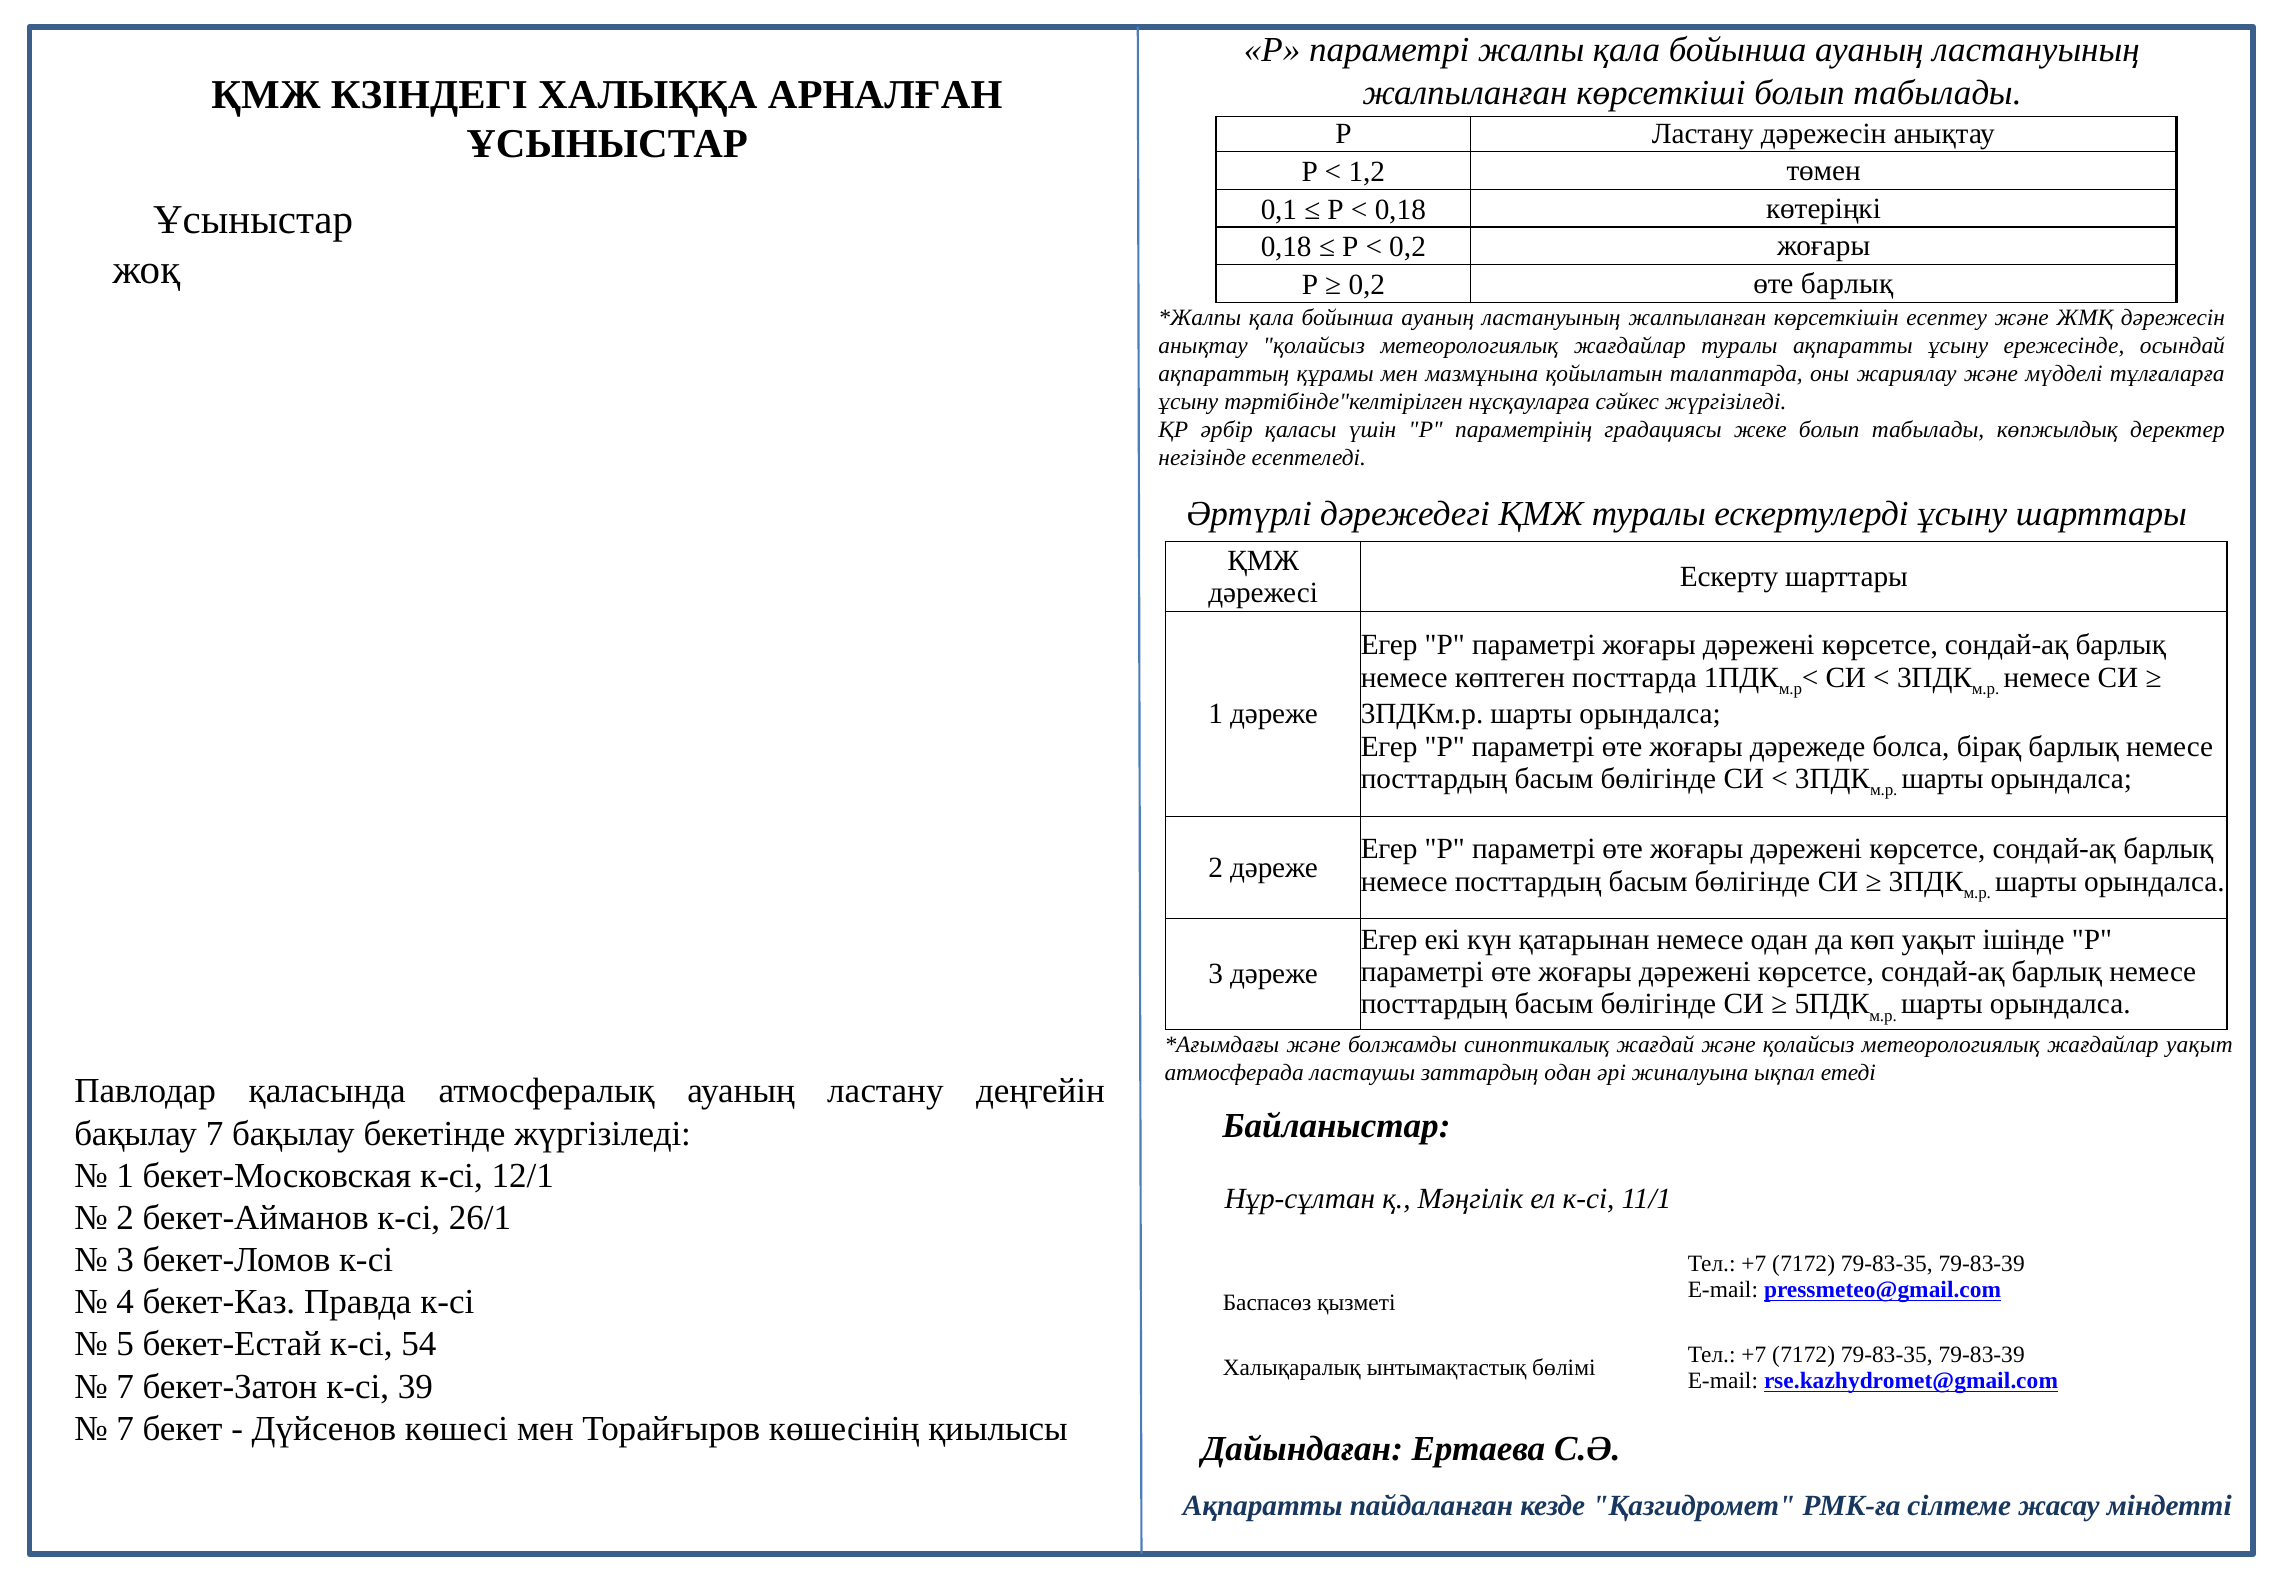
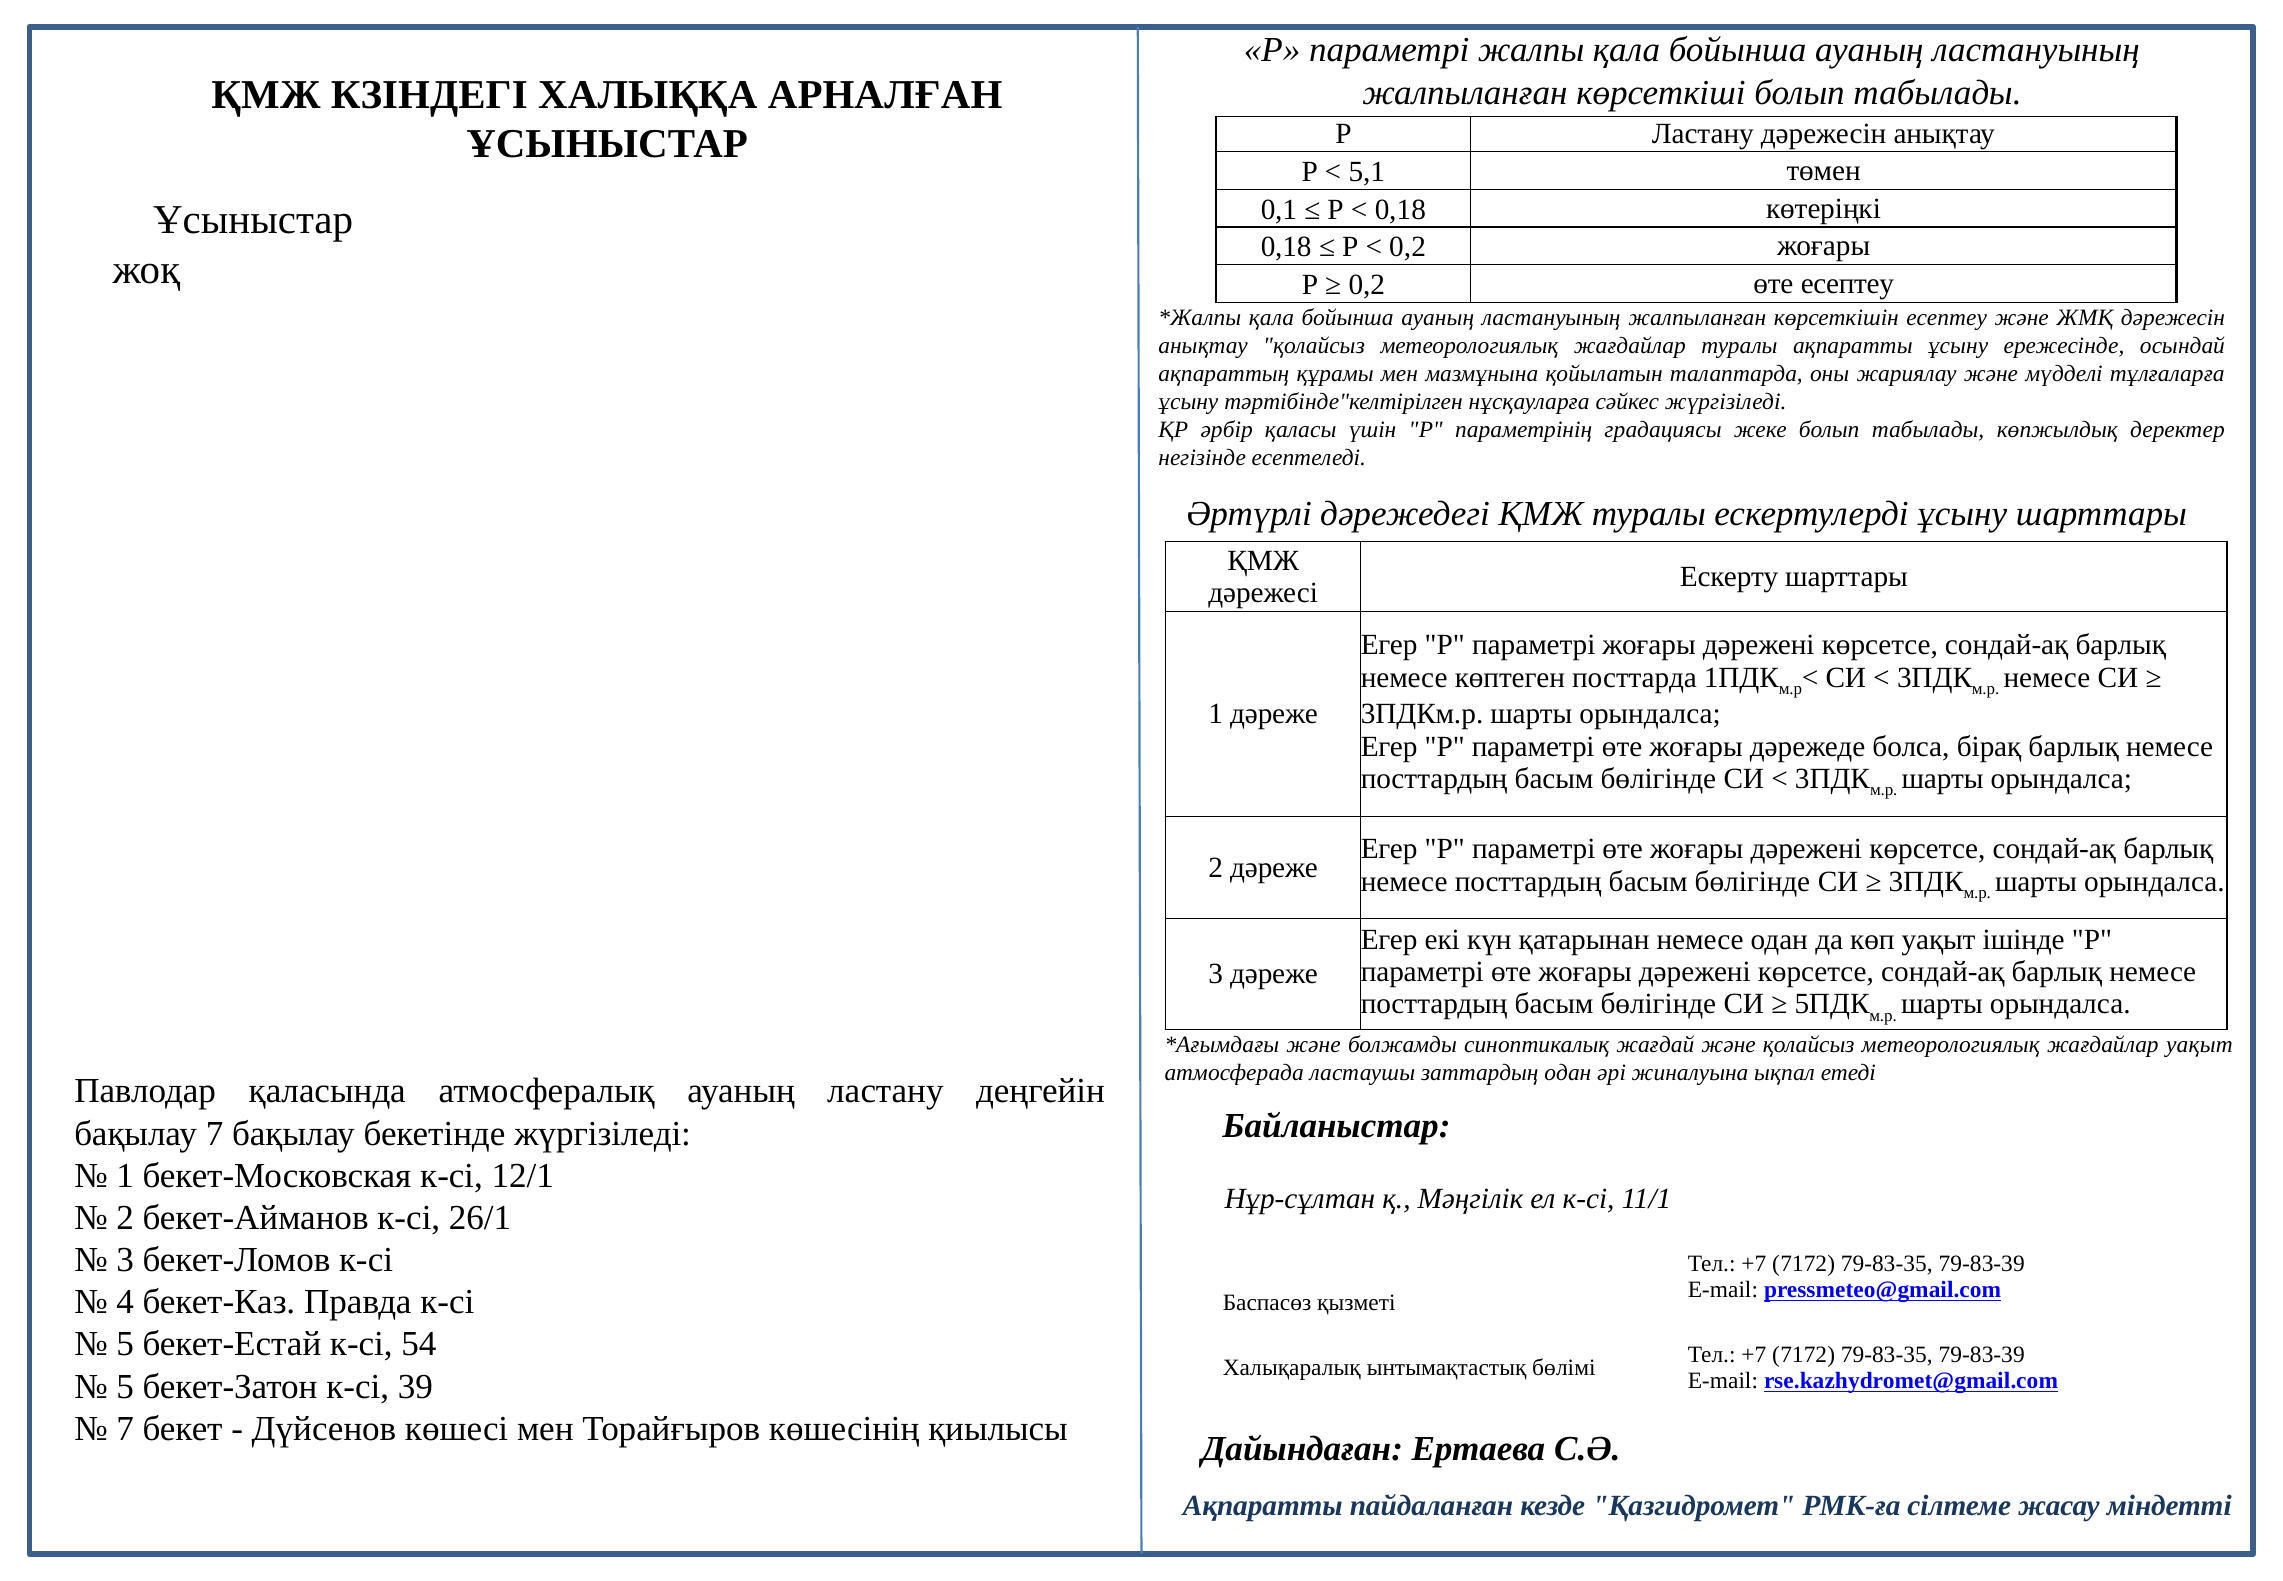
1,2: 1,2 -> 5,1
өте барлық: барлық -> есептеу
7 at (125, 1386): 7 -> 5
